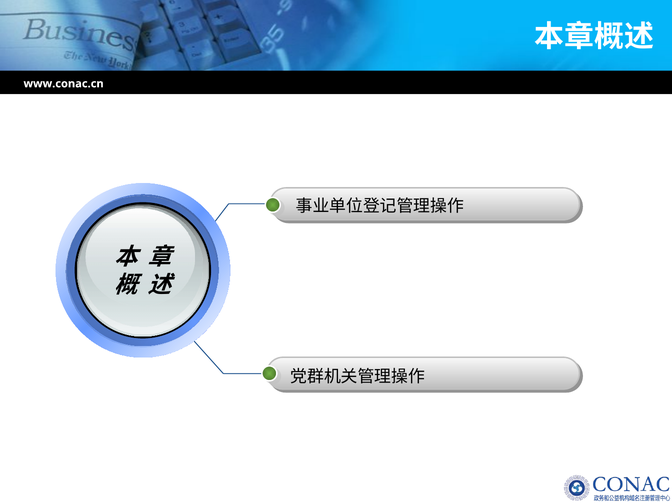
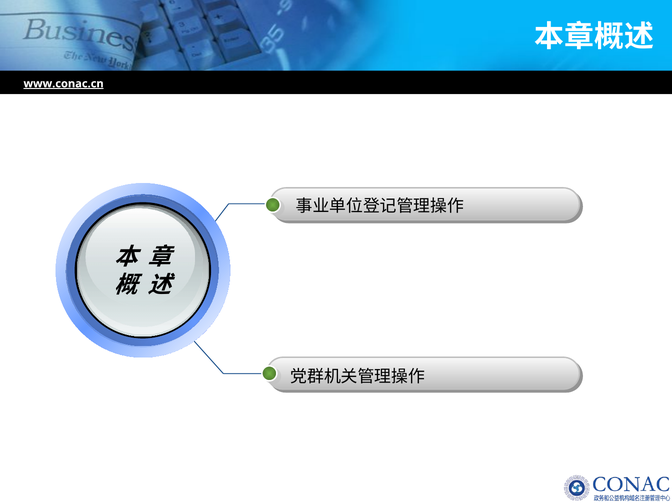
www.conac.cn underline: none -> present
